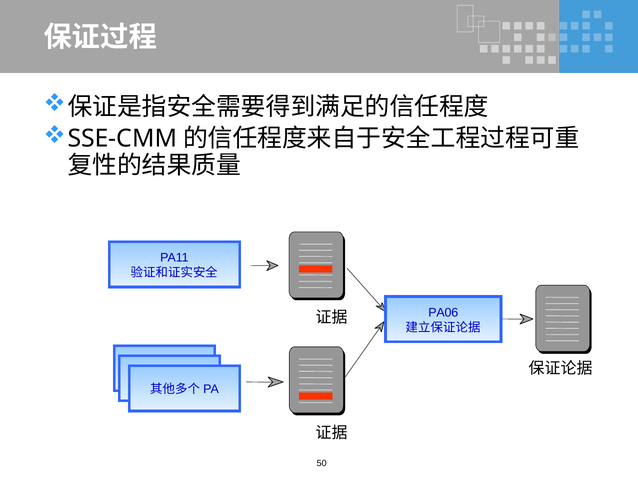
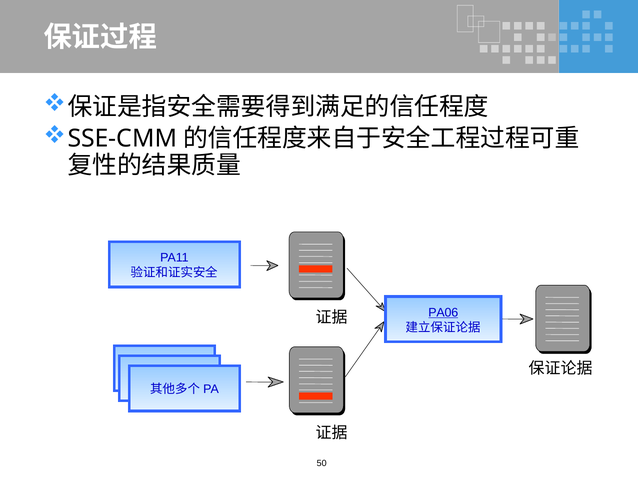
PA06 underline: none -> present
